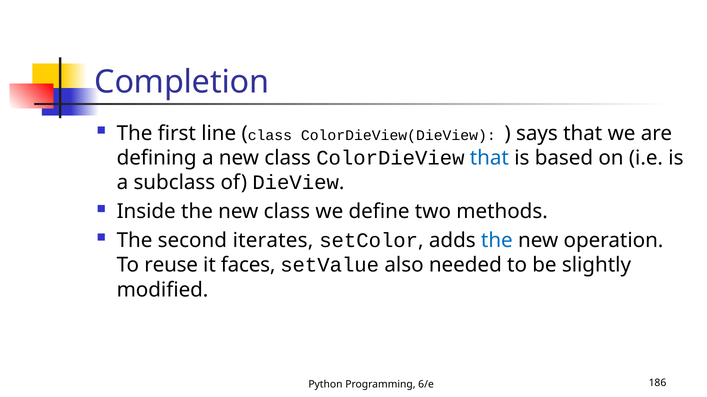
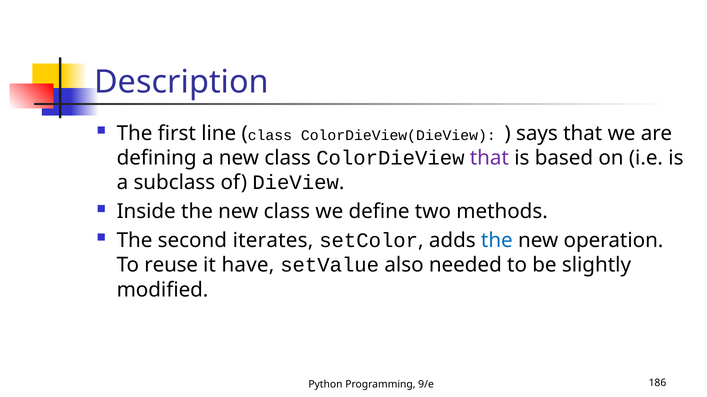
Completion: Completion -> Description
that at (489, 158) colour: blue -> purple
faces: faces -> have
6/e: 6/e -> 9/e
